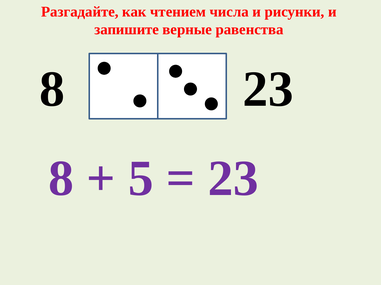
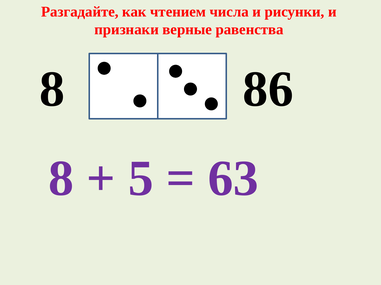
запишите: запишите -> признаки
8 23: 23 -> 86
23 at (233, 179): 23 -> 63
